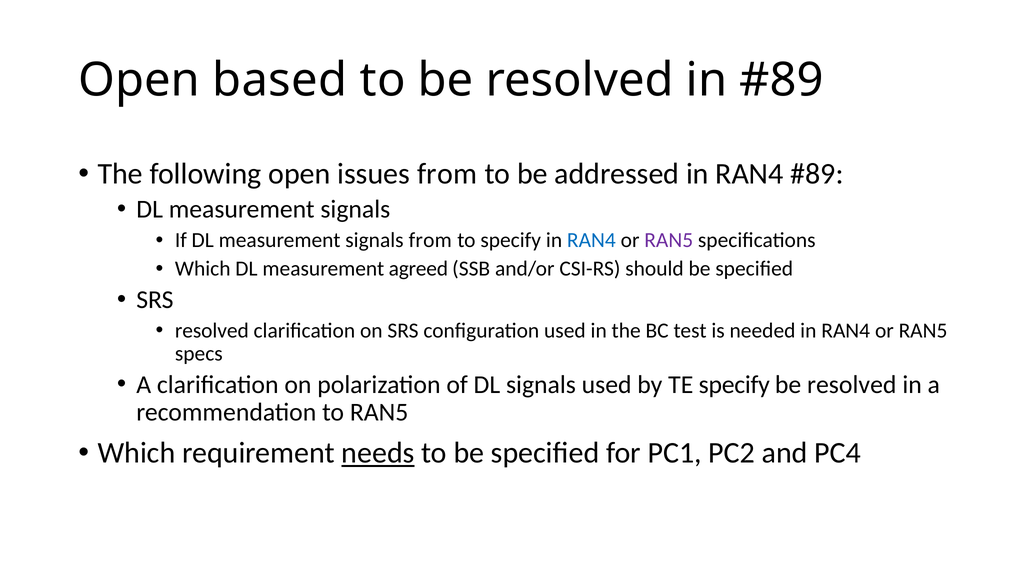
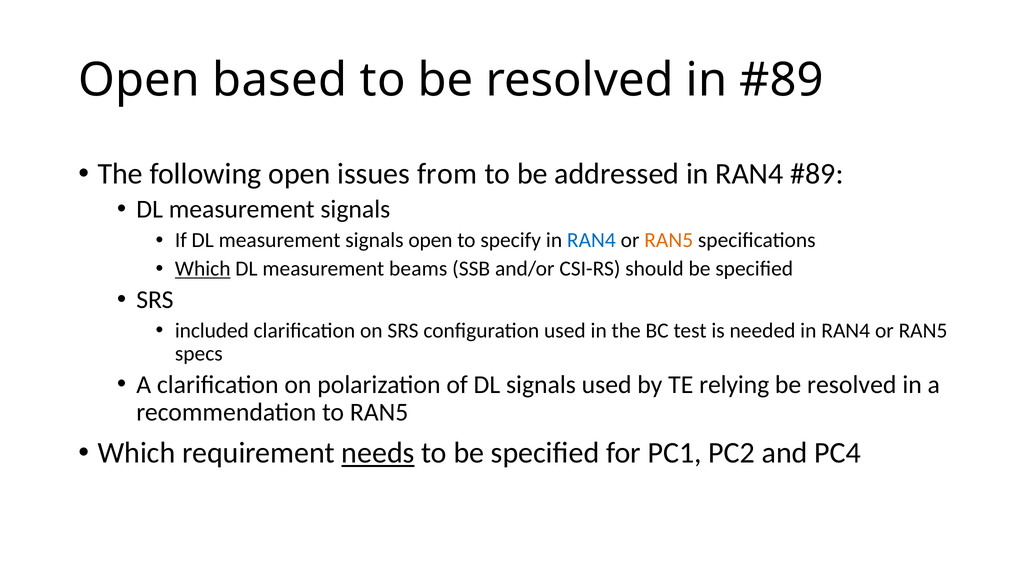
signals from: from -> open
RAN5 at (669, 240) colour: purple -> orange
Which at (203, 269) underline: none -> present
agreed: agreed -> beams
resolved at (212, 330): resolved -> included
TE specify: specify -> relying
